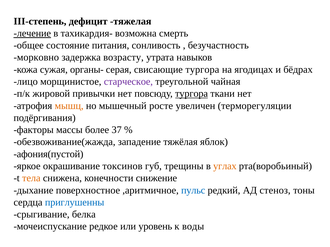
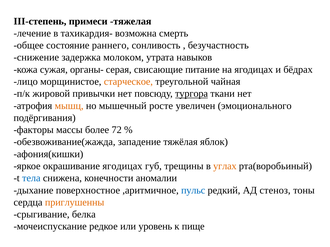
дефицит: дефицит -> примеси
лечение underline: present -> none
питания: питания -> раннего
морковно: морковно -> снижение
возрасту: возрасту -> молоком
свисающие тургора: тургора -> питание
старческое colour: purple -> orange
терморегуляции: терморегуляции -> эмоционального
37: 37 -> 72
афония(пустой: афония(пустой -> афония(кишки
окрашивание токсинов: токсинов -> ягодицах
тела colour: orange -> blue
снижение: снижение -> аномалии
приглушенны colour: blue -> orange
воды: воды -> пище
